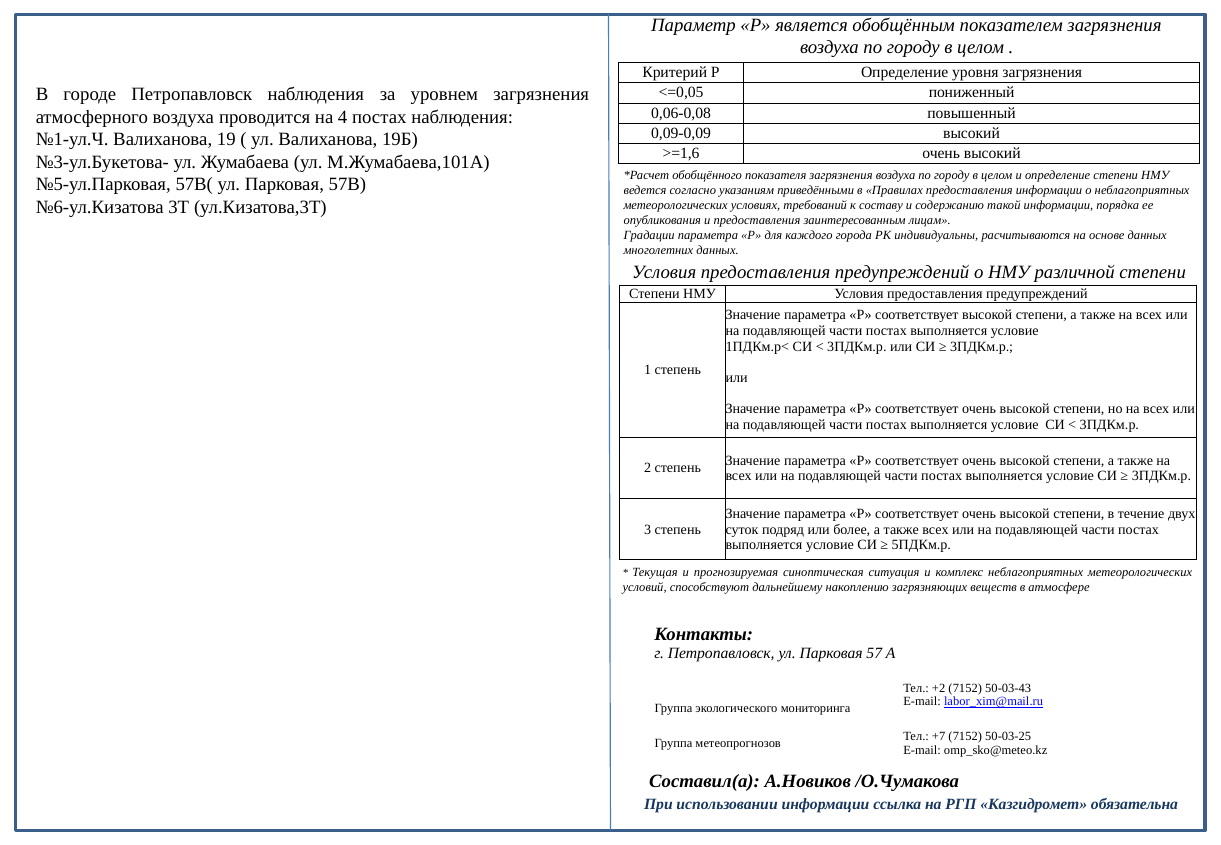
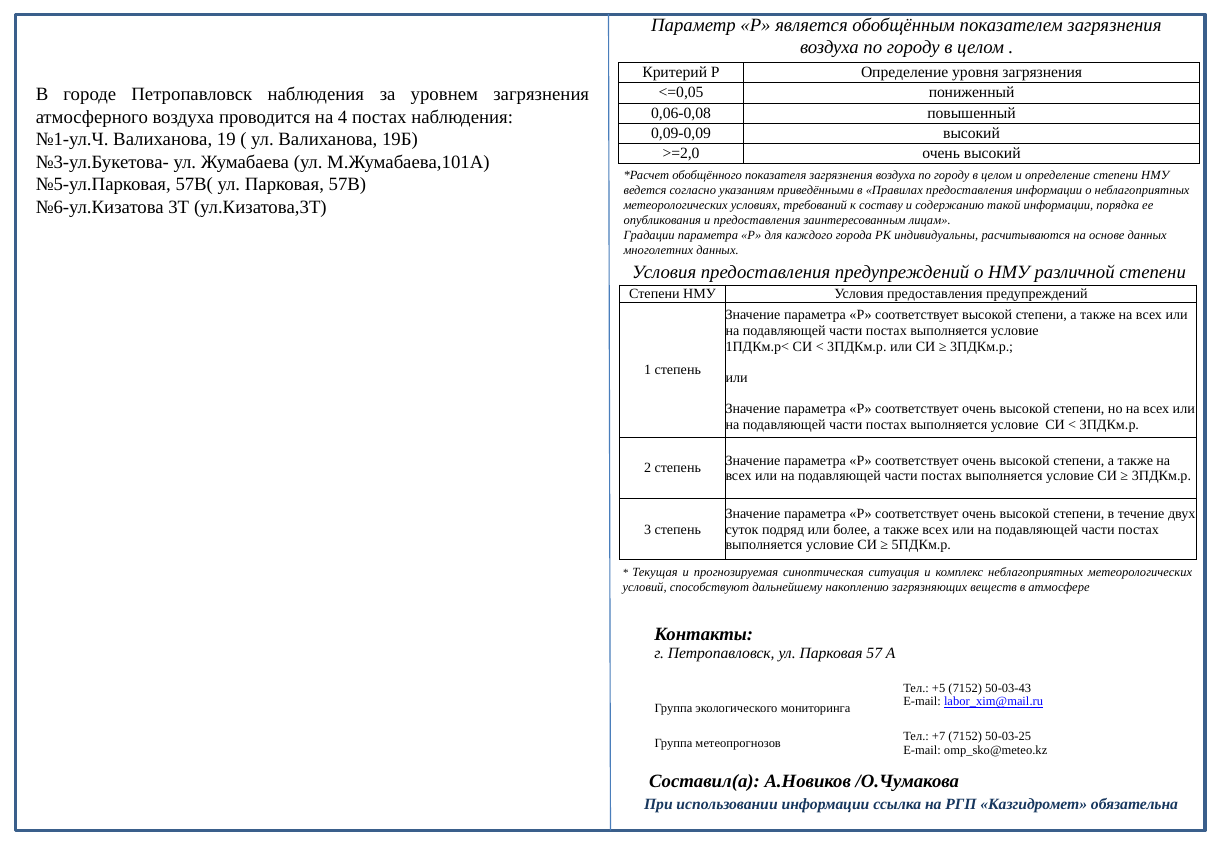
>=1,6: >=1,6 -> >=2,0
+2: +2 -> +5
